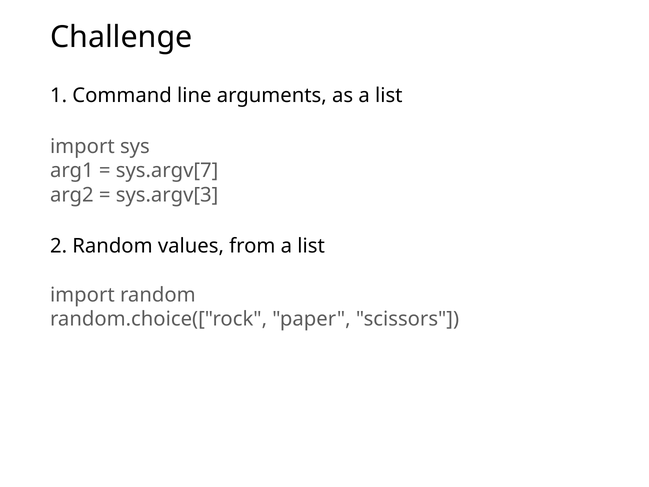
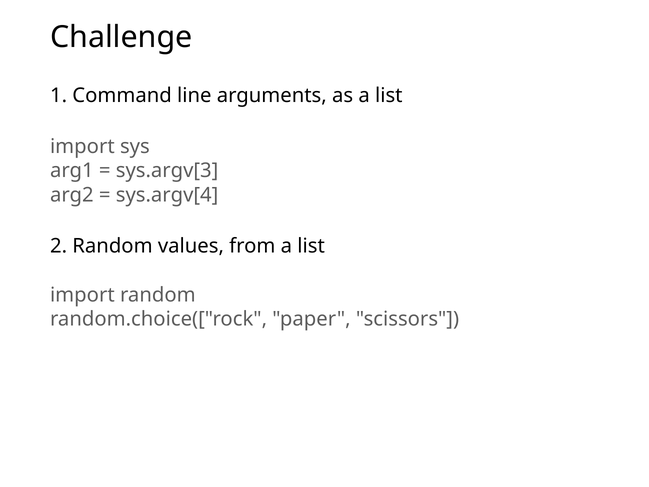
sys.argv[7: sys.argv[7 -> sys.argv[3
sys.argv[3: sys.argv[3 -> sys.argv[4
